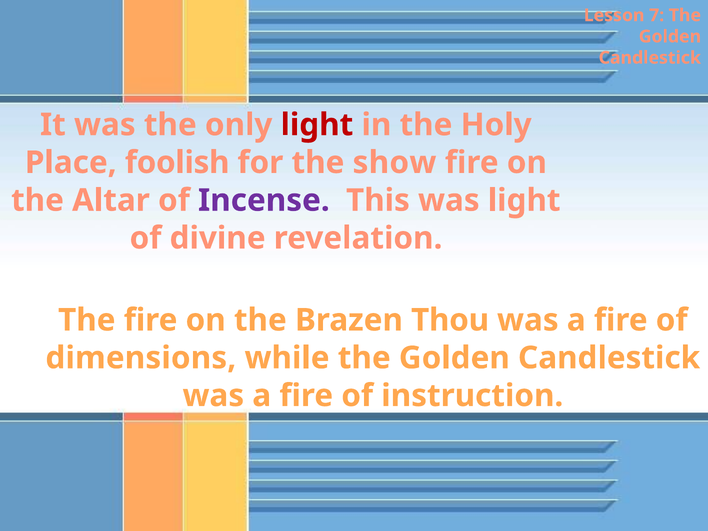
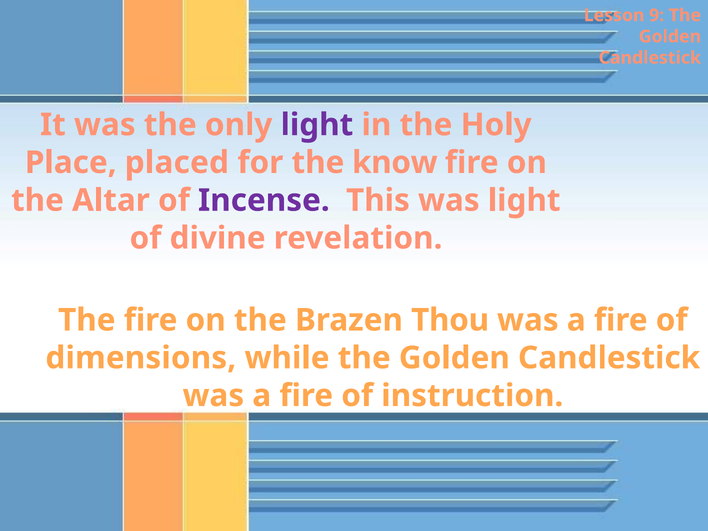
7: 7 -> 9
light at (317, 125) colour: red -> purple
foolish: foolish -> placed
show: show -> know
